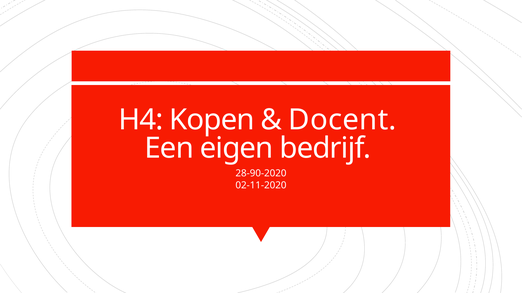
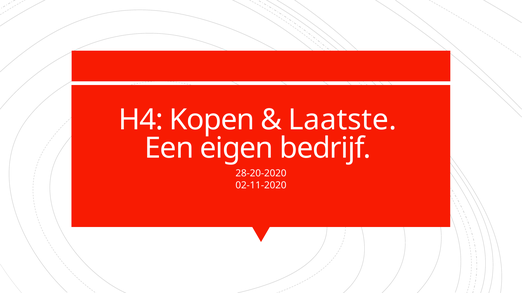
Docent: Docent -> Laatste
28-90-2020: 28-90-2020 -> 28-20-2020
